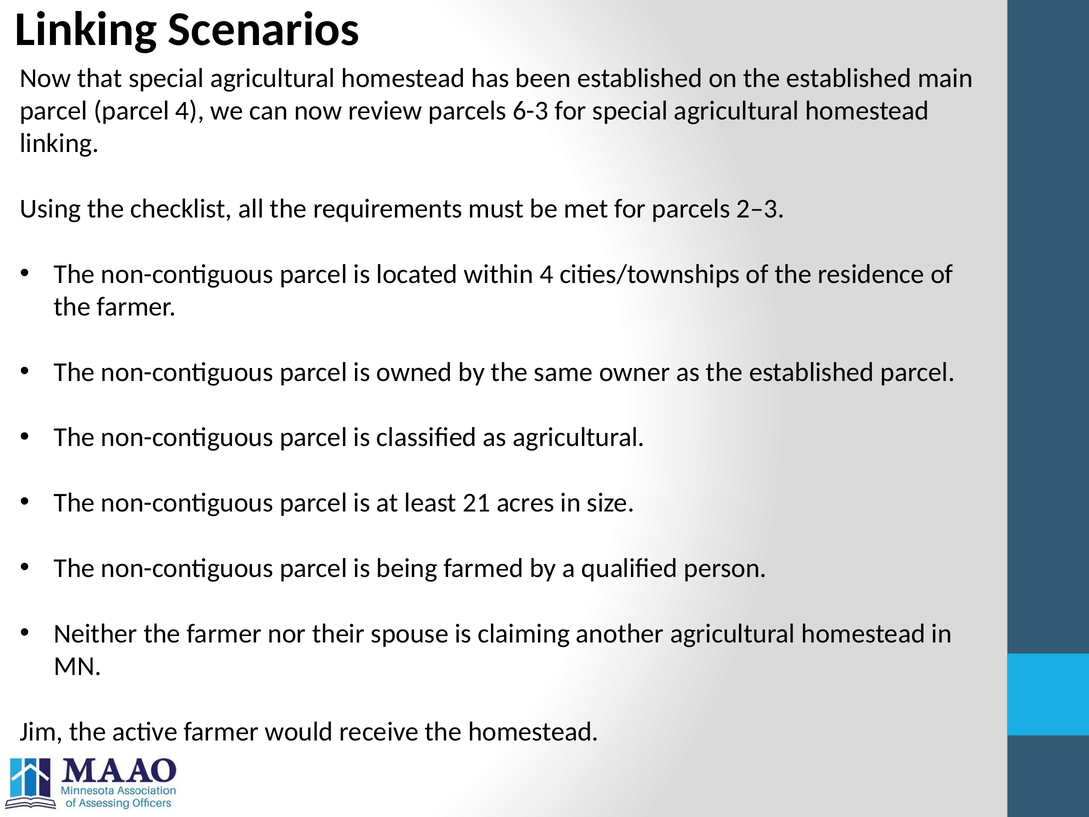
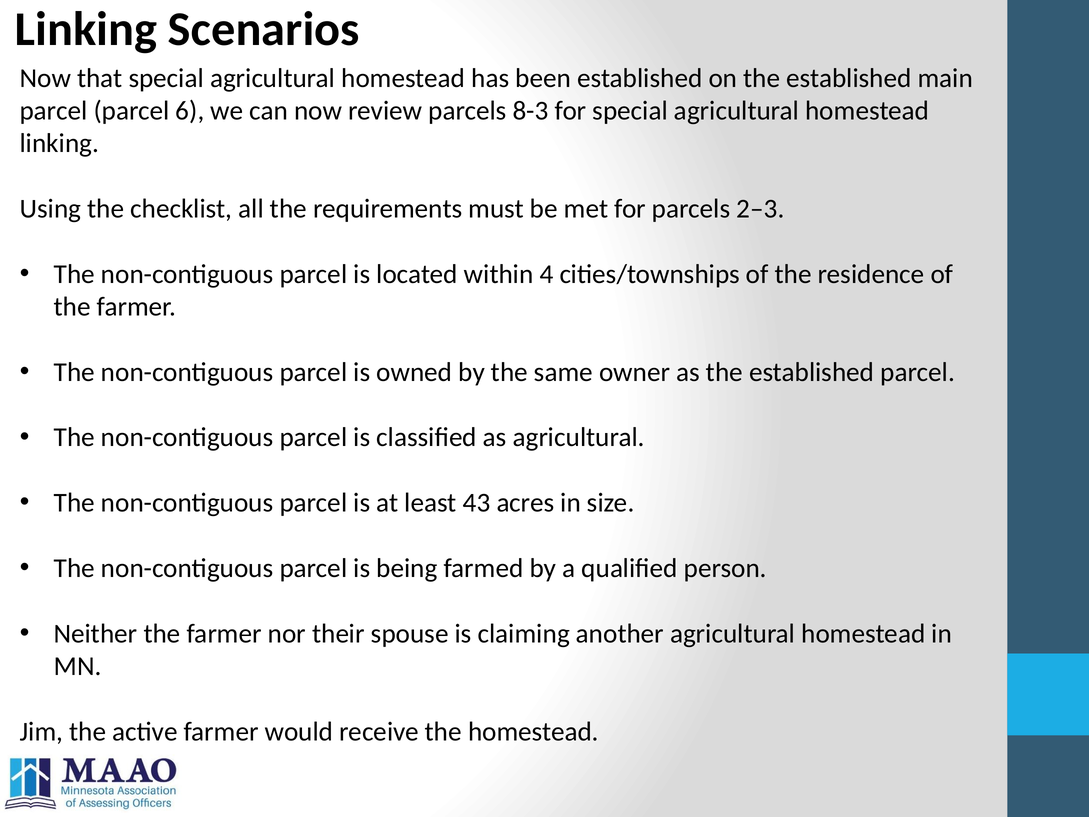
parcel 4: 4 -> 6
6-3: 6-3 -> 8-3
21: 21 -> 43
